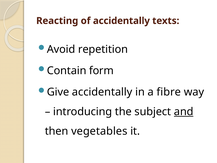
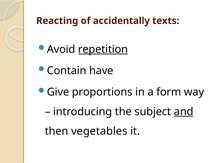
repetition underline: none -> present
form: form -> have
Give accidentally: accidentally -> proportions
fibre: fibre -> form
